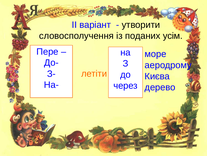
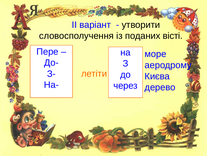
усім: усім -> вісті
